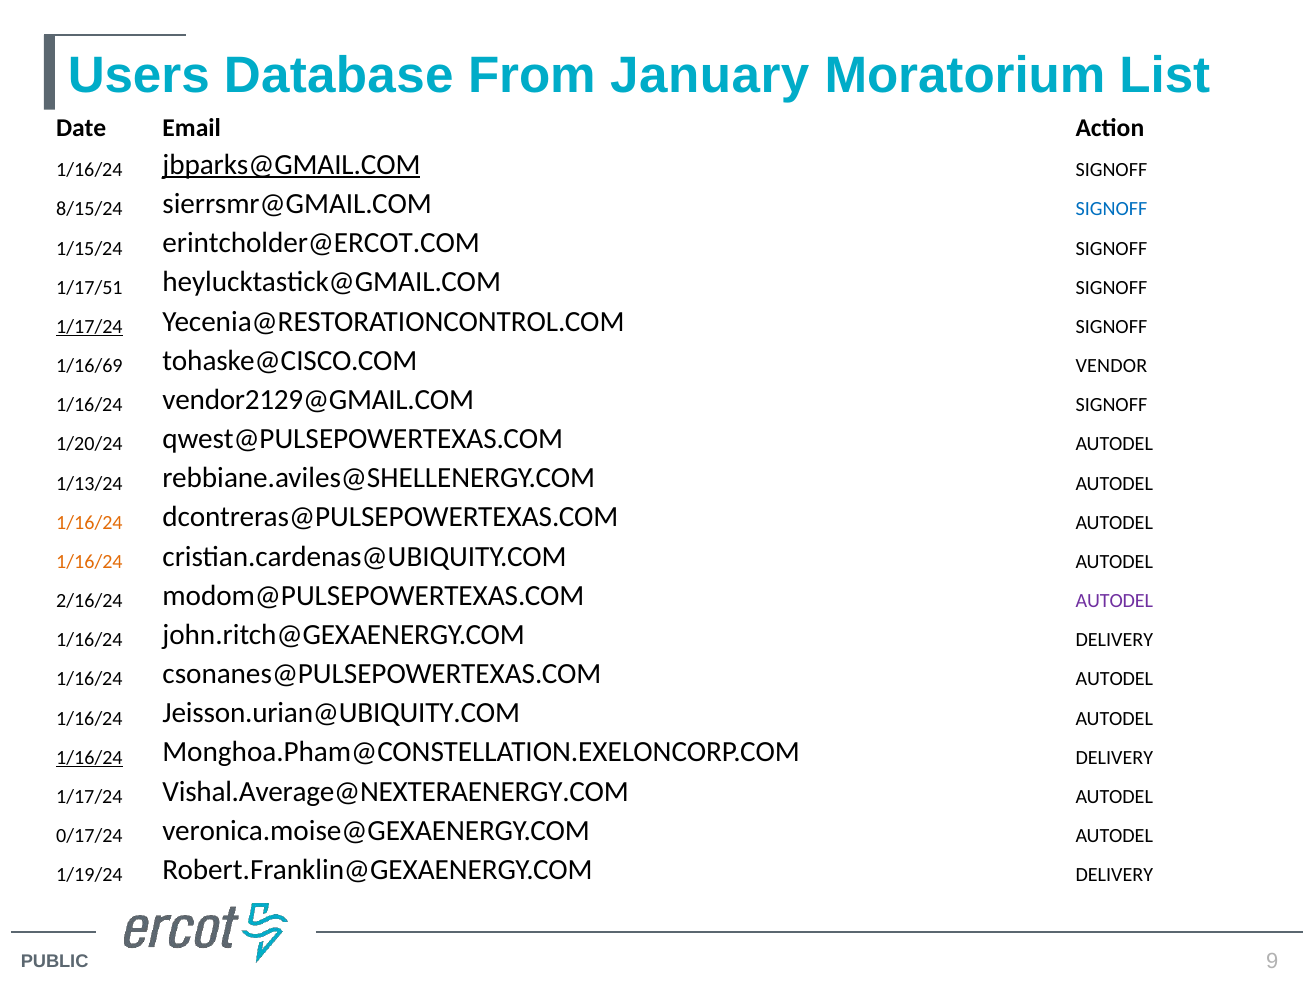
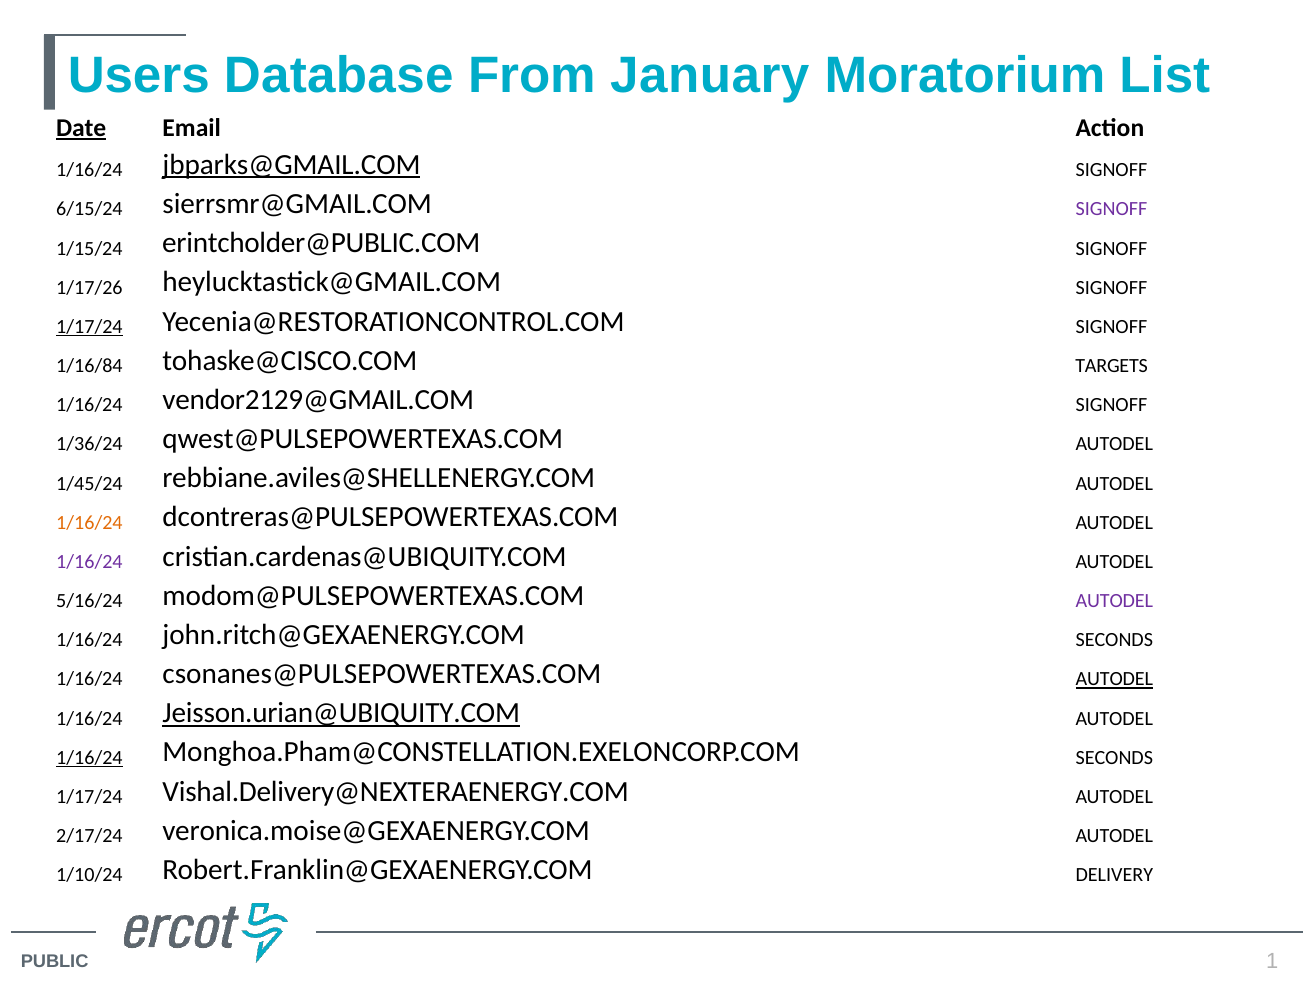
Date underline: none -> present
8/15/24: 8/15/24 -> 6/15/24
SIGNOFF at (1111, 209) colour: blue -> purple
erintcholder@ERCOT.COM: erintcholder@ERCOT.COM -> erintcholder@PUBLIC.COM
1/17/51: 1/17/51 -> 1/17/26
1/16/69: 1/16/69 -> 1/16/84
VENDOR: VENDOR -> TARGETS
1/20/24: 1/20/24 -> 1/36/24
1/13/24: 1/13/24 -> 1/45/24
1/16/24 at (89, 562) colour: orange -> purple
2/16/24: 2/16/24 -> 5/16/24
john.ritch@GEXAENERGY.COM DELIVERY: DELIVERY -> SECONDS
AUTODEL at (1114, 679) underline: none -> present
Jeisson.urian@UBIQUITY.COM underline: none -> present
Monghoa.Pham@CONSTELLATION.EXELONCORP.COM DELIVERY: DELIVERY -> SECONDS
Vishal.Average@NEXTERAENERGY.COM: Vishal.Average@NEXTERAENERGY.COM -> Vishal.Delivery@NEXTERAENERGY.COM
0/17/24: 0/17/24 -> 2/17/24
1/19/24: 1/19/24 -> 1/10/24
9: 9 -> 1
